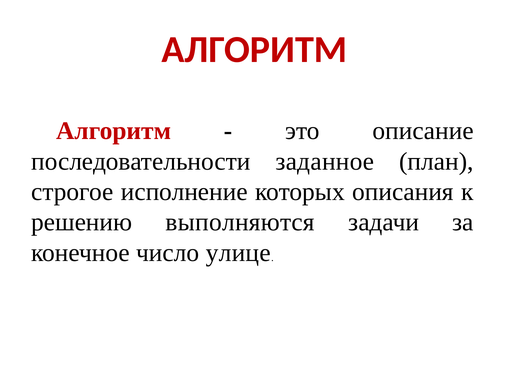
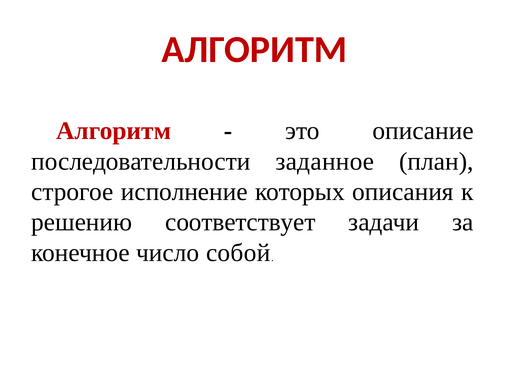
выполняются: выполняются -> соответствует
улице: улице -> собой
